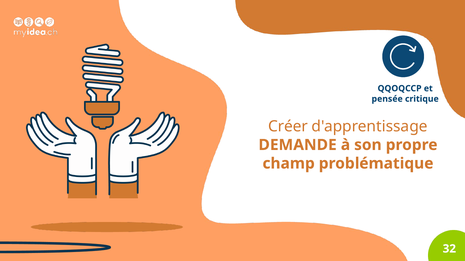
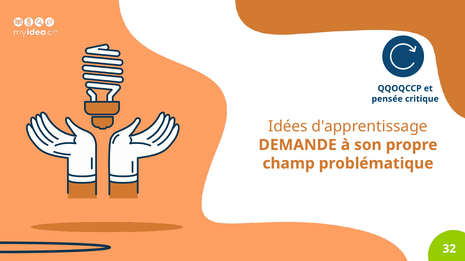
Créer: Créer -> Idées
